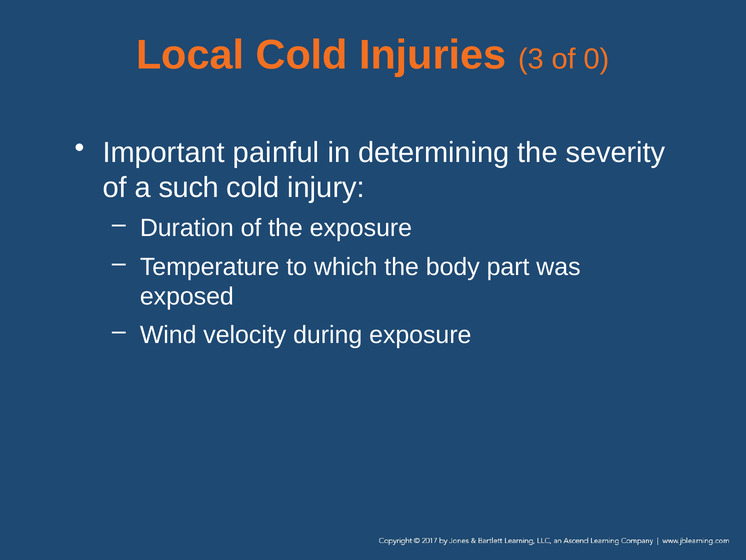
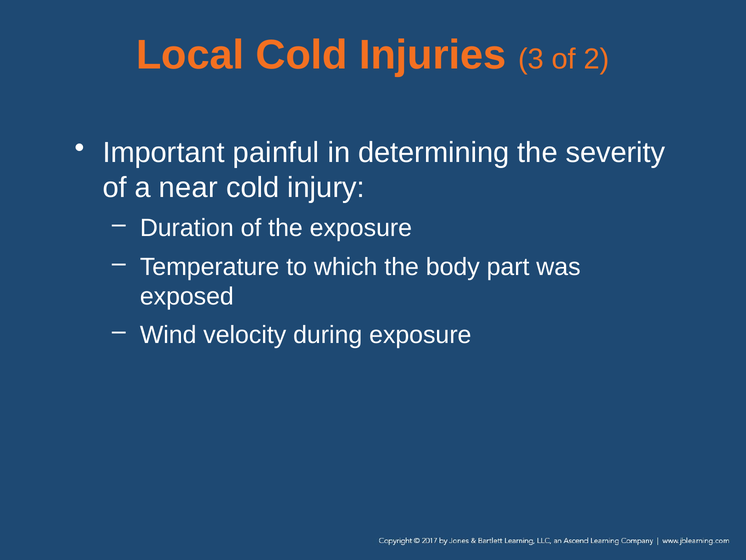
0: 0 -> 2
such: such -> near
